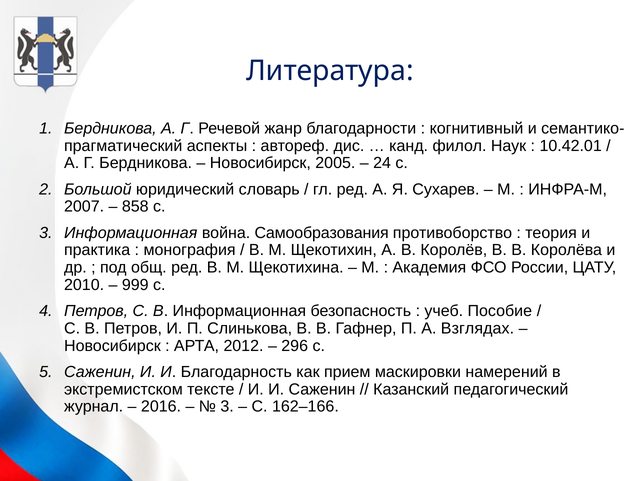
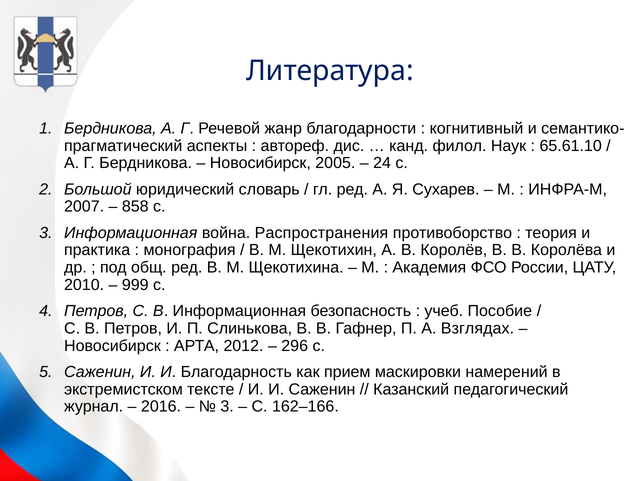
10.42.01: 10.42.01 -> 65.61.10
Самообразования: Самообразования -> Распространения
